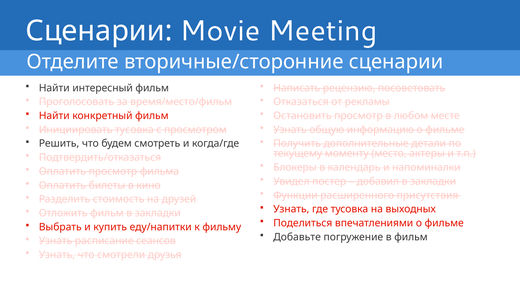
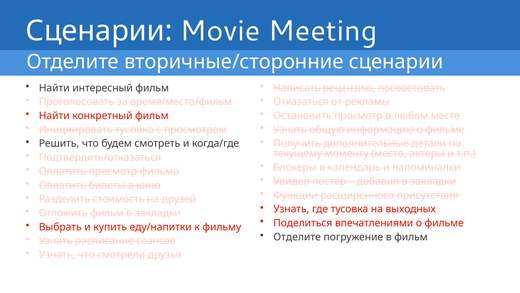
Добавьте at (297, 237): Добавьте -> Отделите
